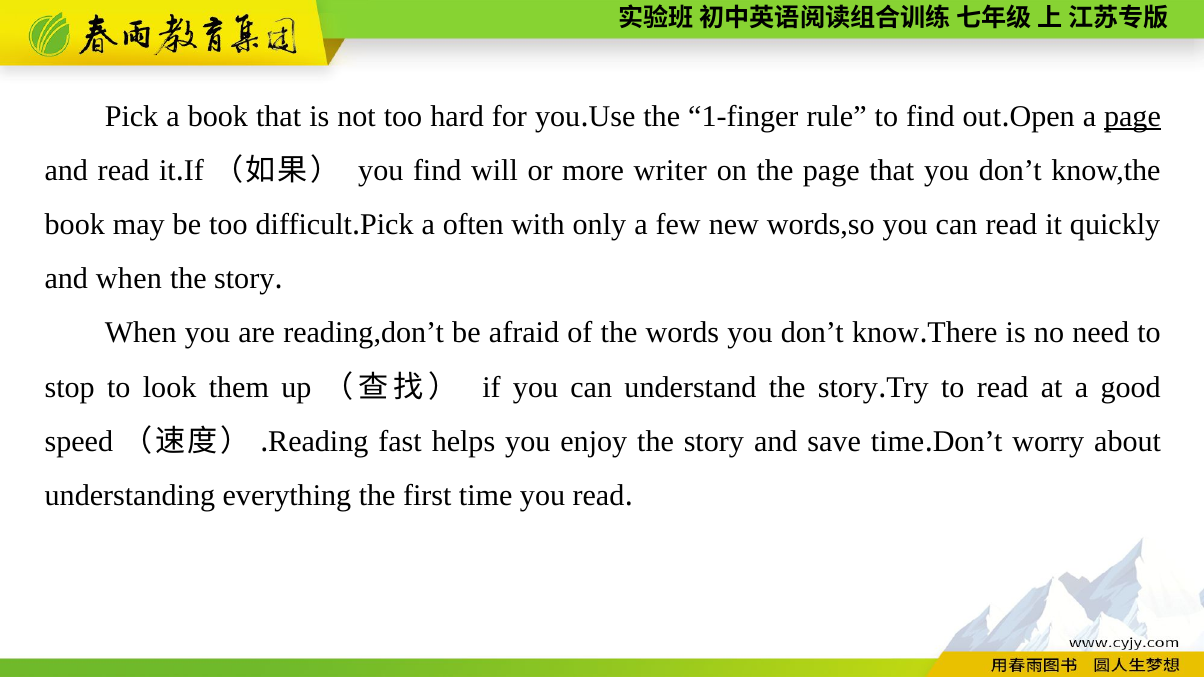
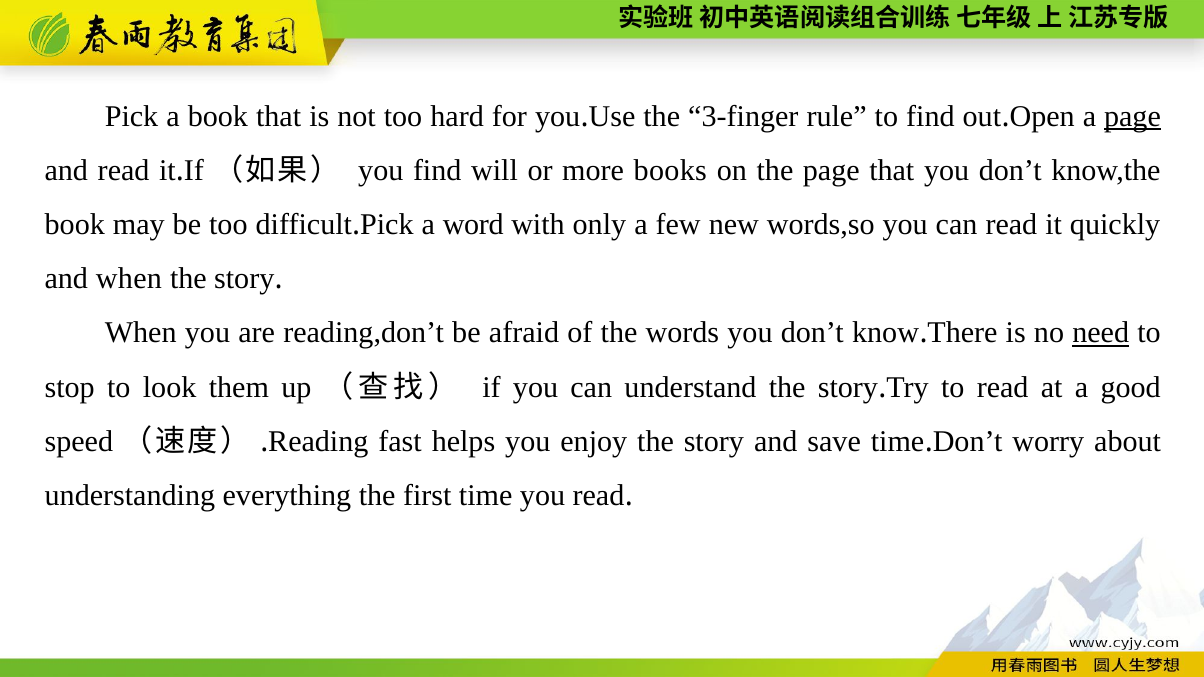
1-finger: 1-finger -> 3-finger
writer: writer -> books
often: often -> word
need underline: none -> present
